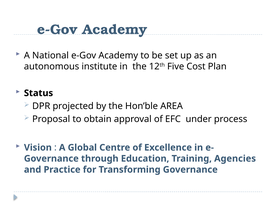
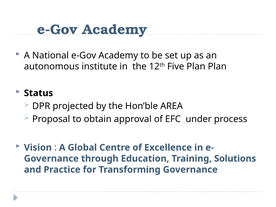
Five Cost: Cost -> Plan
Agencies: Agencies -> Solutions
